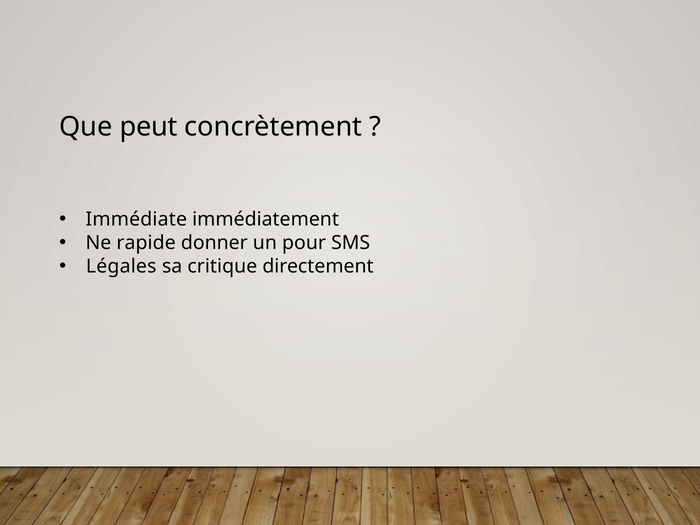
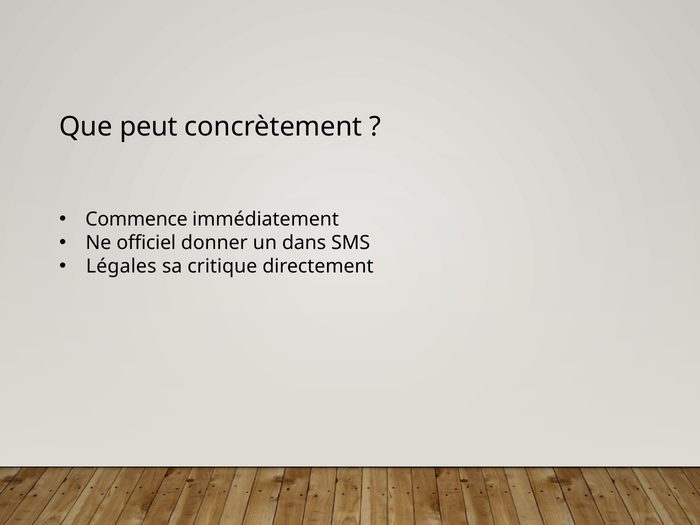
Immédiate: Immédiate -> Commence
rapide: rapide -> officiel
pour: pour -> dans
